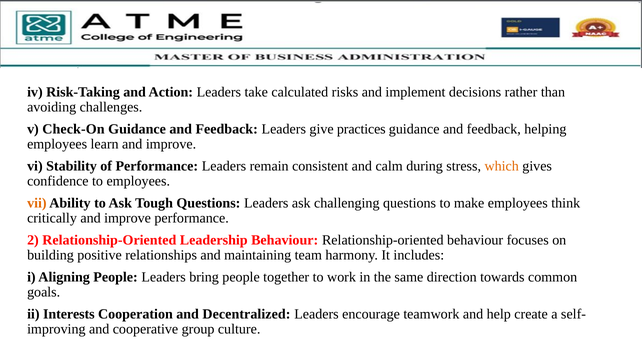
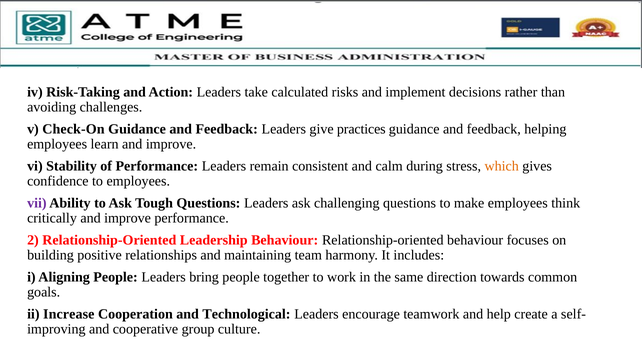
vii colour: orange -> purple
Interests: Interests -> Increase
Decentralized: Decentralized -> Technological
